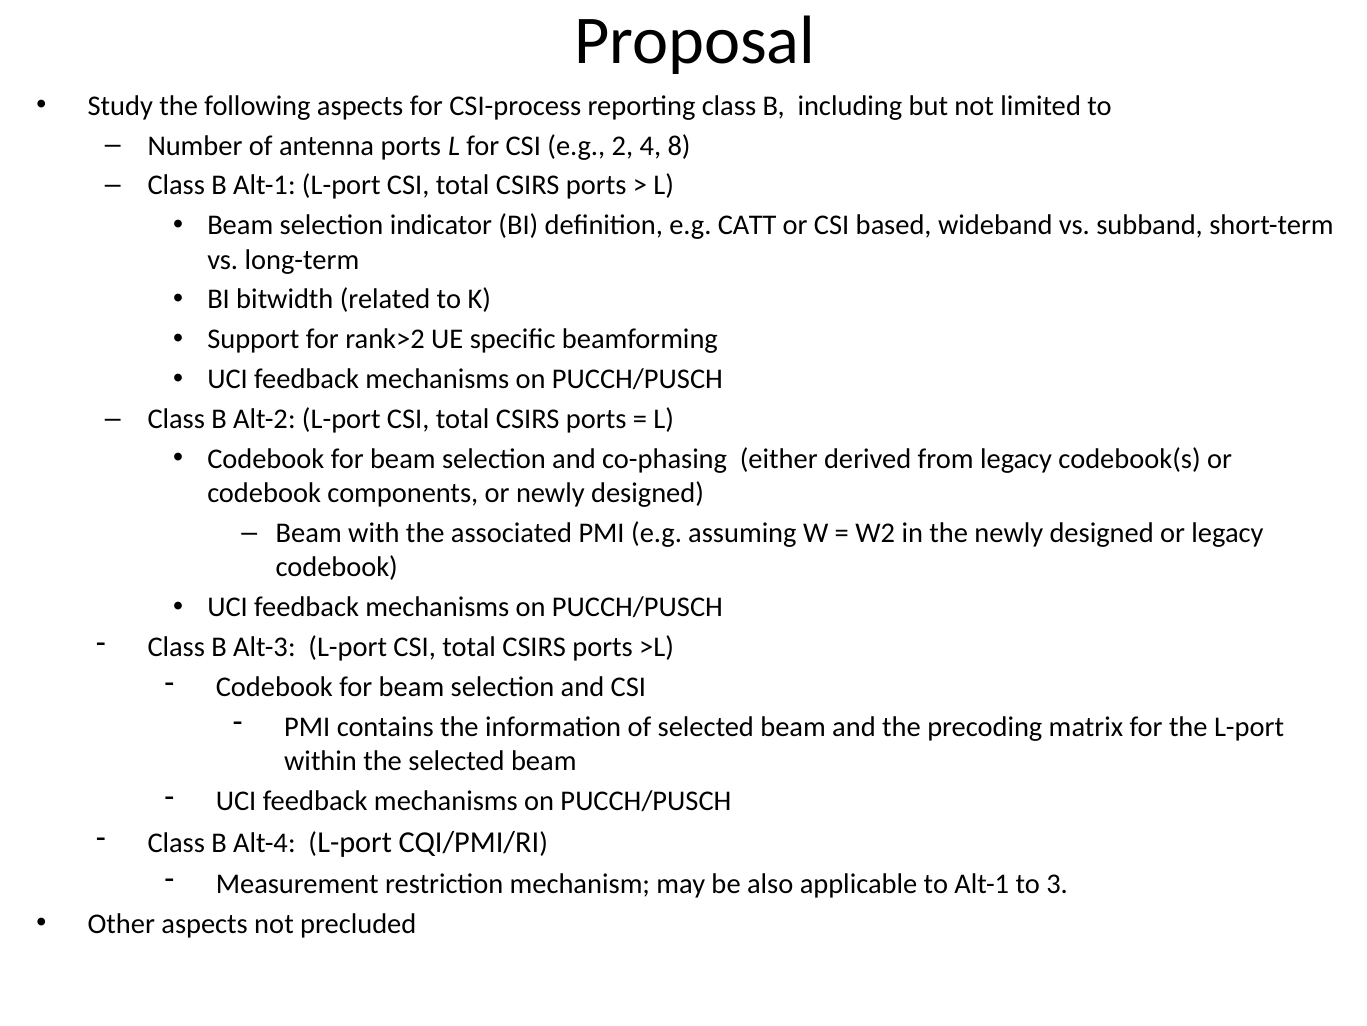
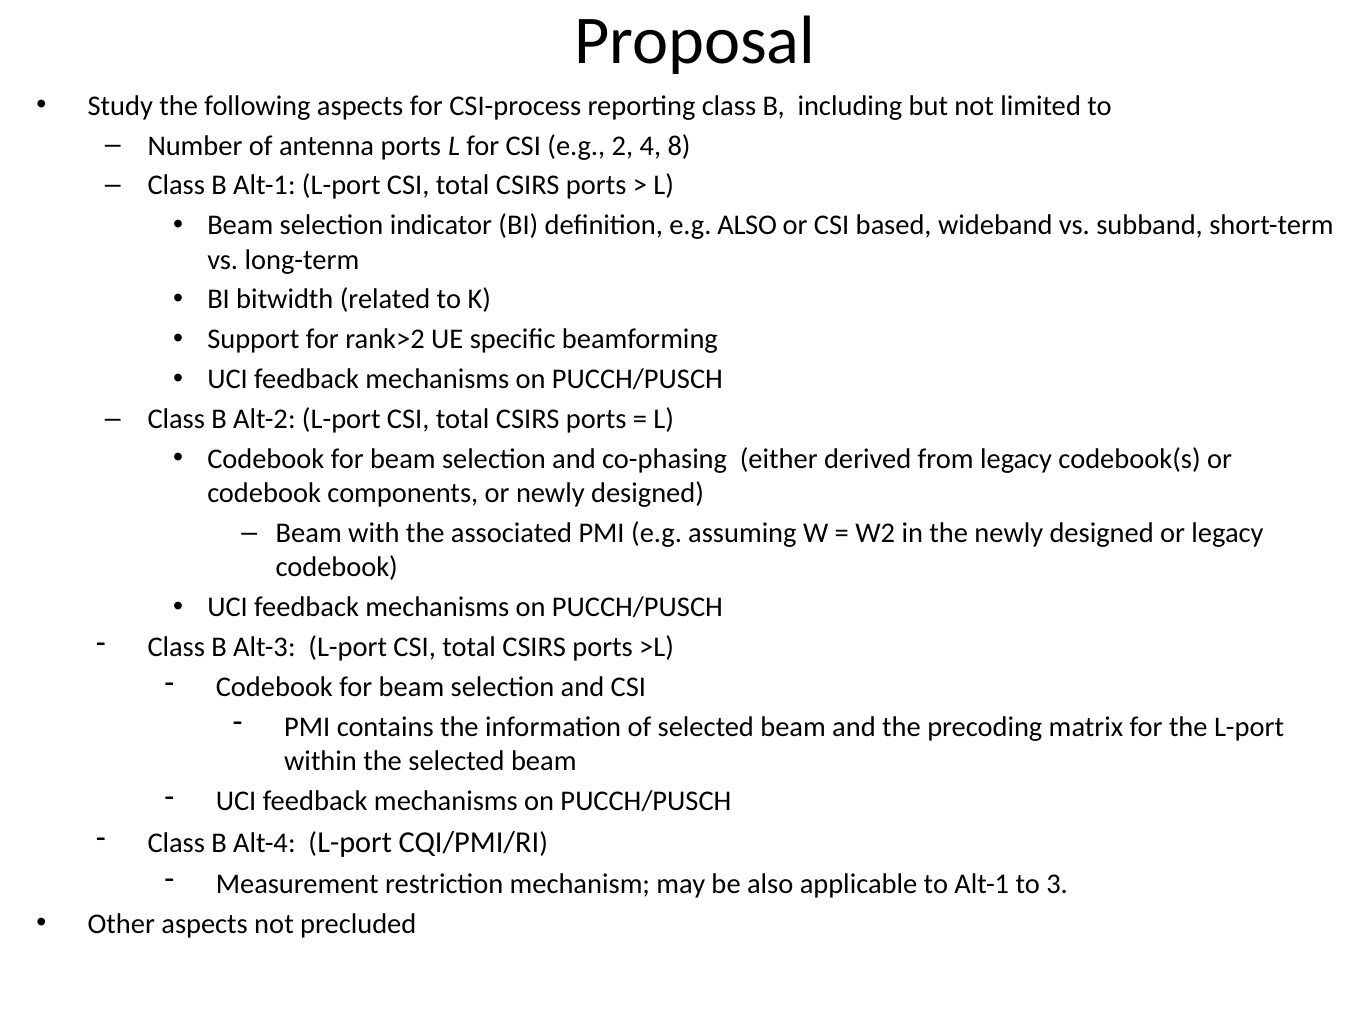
e.g CATT: CATT -> ALSO
